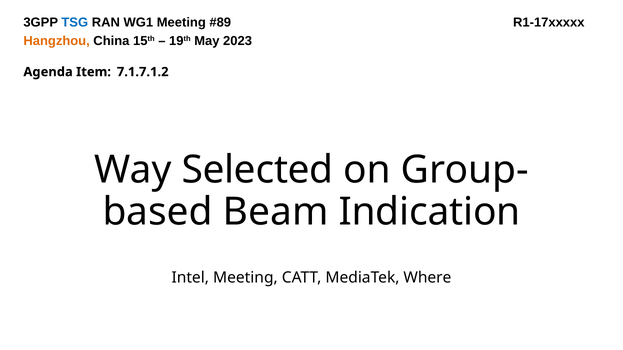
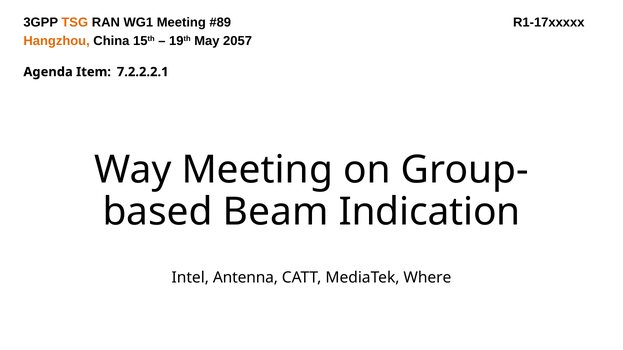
TSG colour: blue -> orange
2023: 2023 -> 2057
7.1.7.1.2: 7.1.7.1.2 -> 7.2.2.2.1
Way Selected: Selected -> Meeting
Intel Meeting: Meeting -> Antenna
